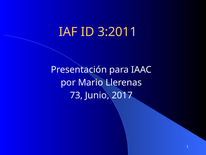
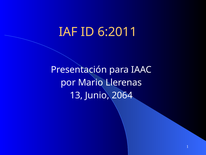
3:2011: 3:2011 -> 6:2011
73: 73 -> 13
2017: 2017 -> 2064
